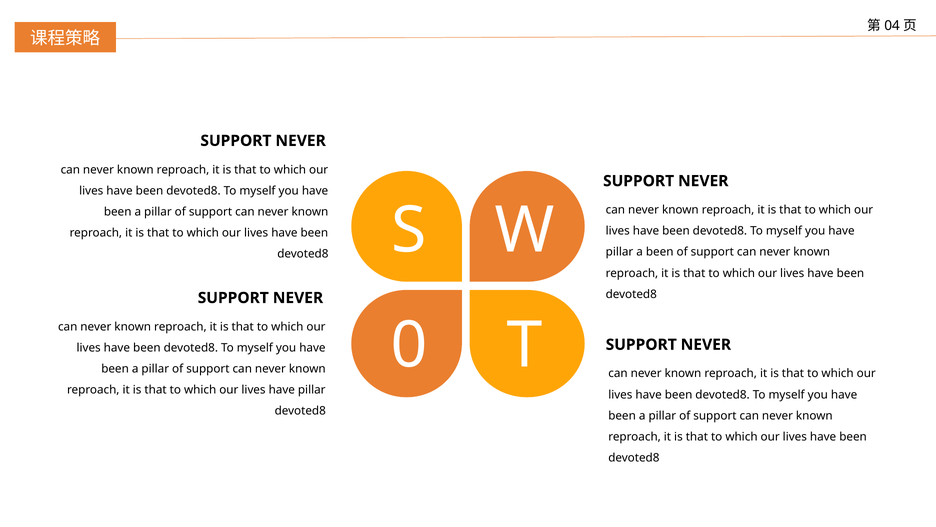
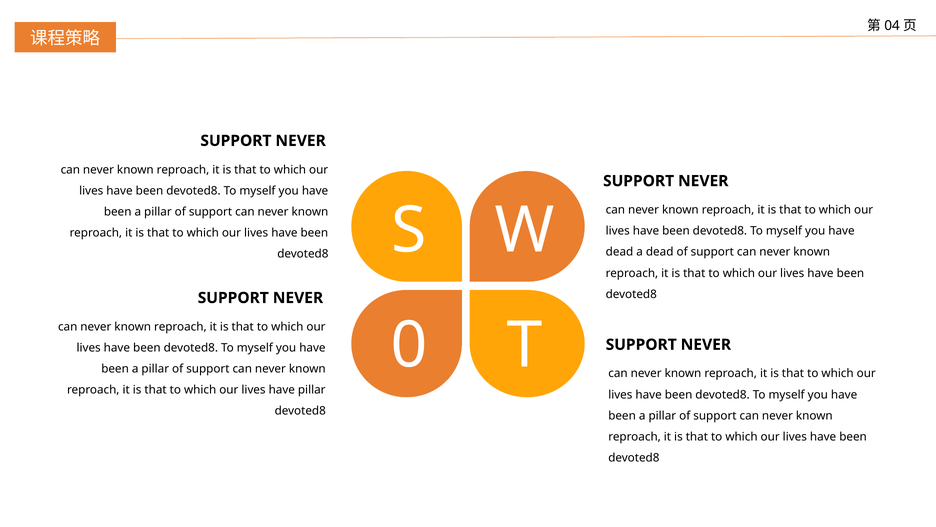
pillar at (619, 252): pillar -> dead
a been: been -> dead
